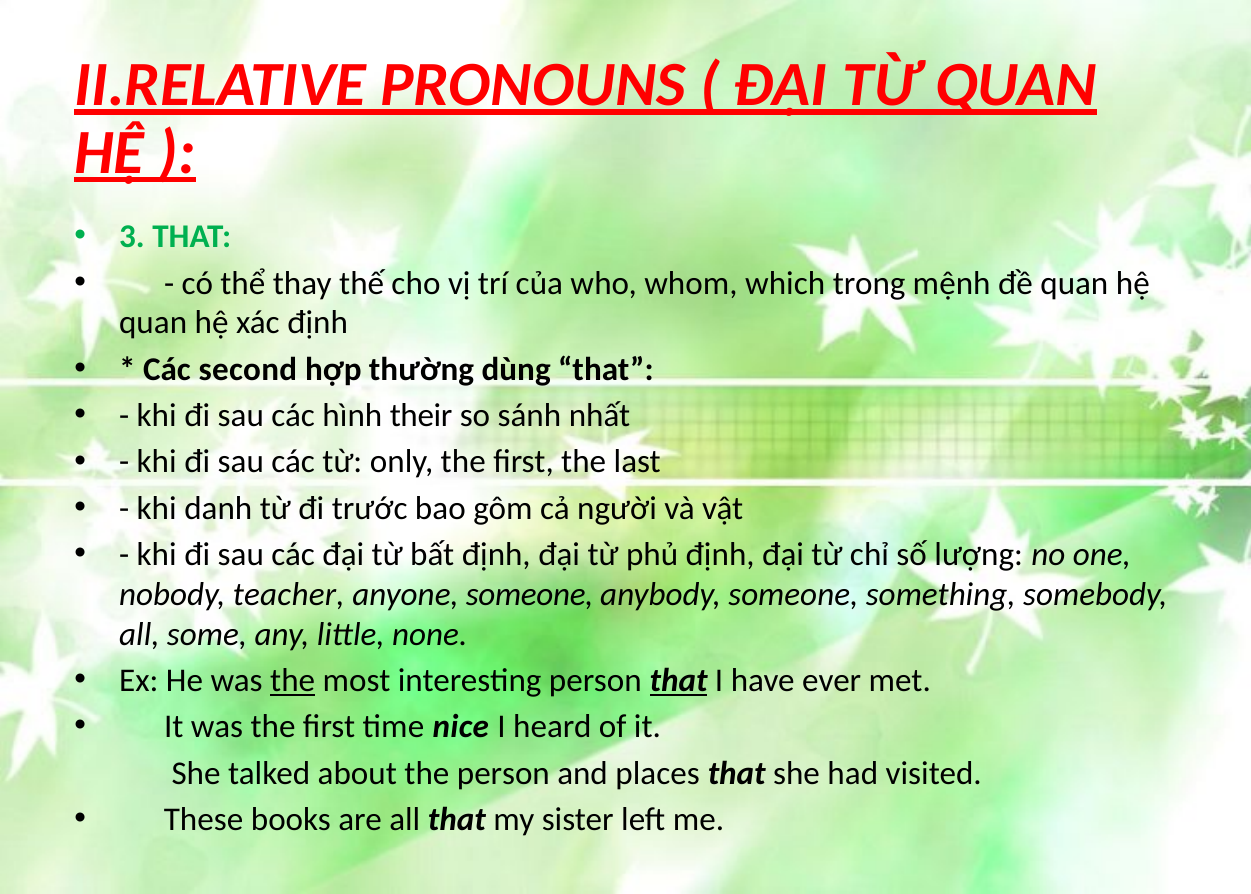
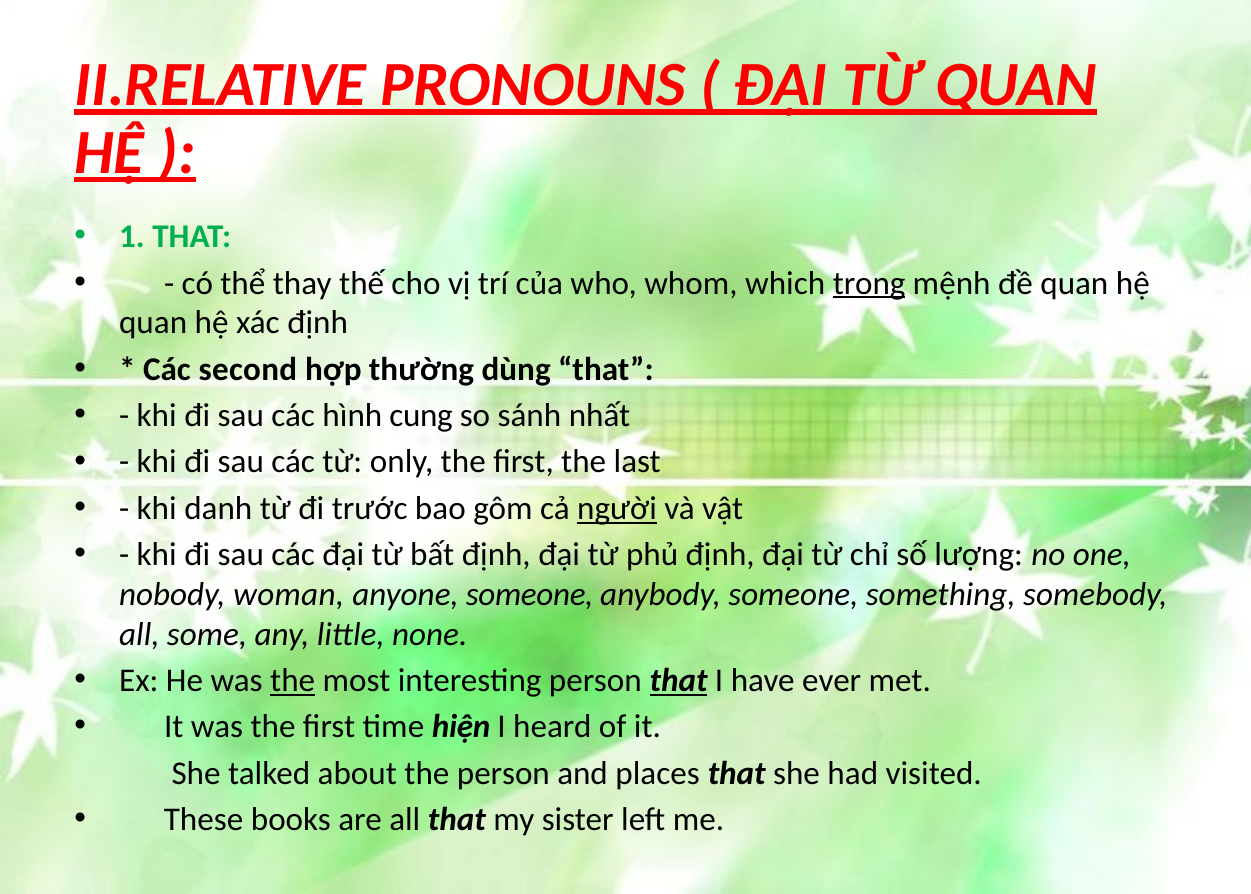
3: 3 -> 1
trong underline: none -> present
their: their -> cung
người underline: none -> present
teacher: teacher -> woman
nice: nice -> hiện
